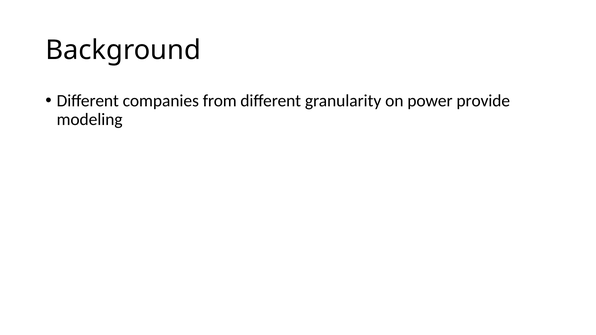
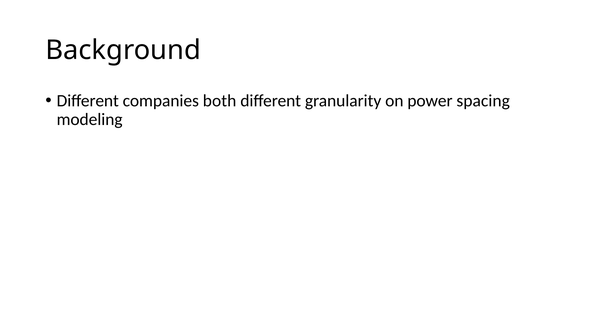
from: from -> both
provide: provide -> spacing
